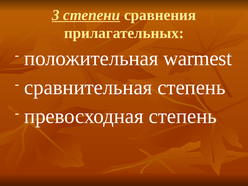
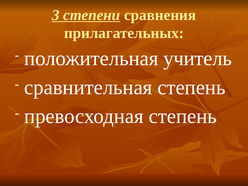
warmest: warmest -> учитель
